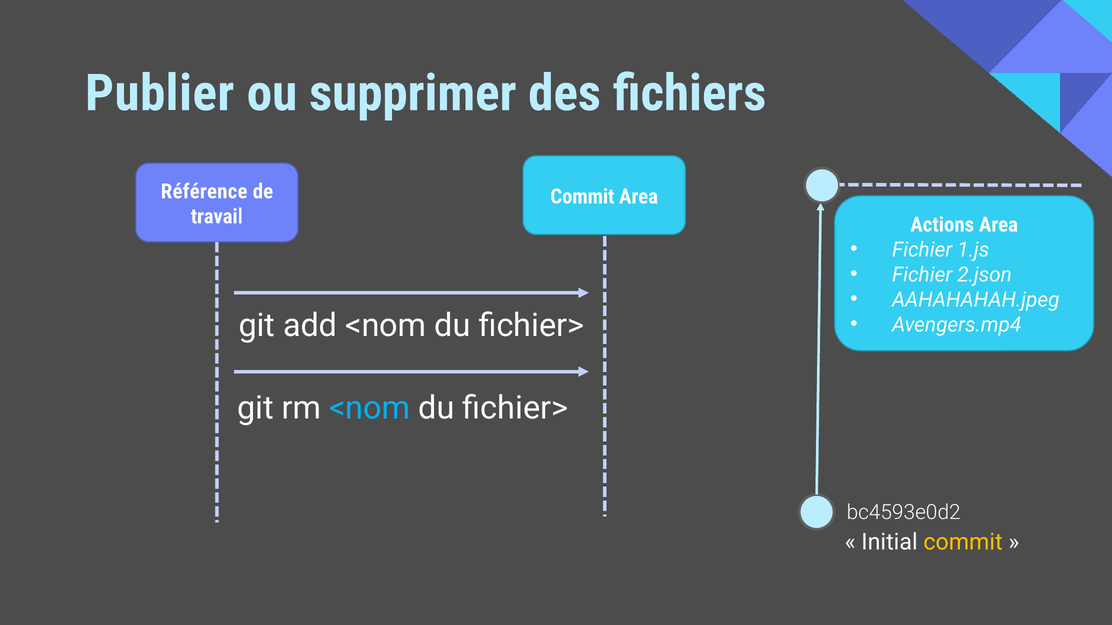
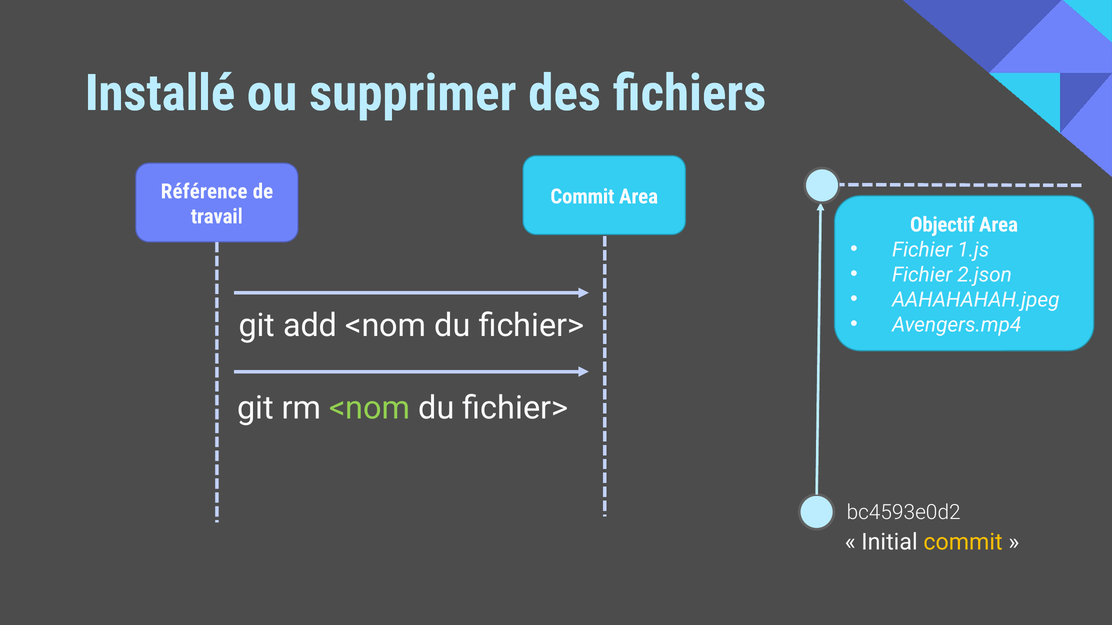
Publier: Publier -> Installé
Actions: Actions -> Objectif
<nom at (370, 408) colour: light blue -> light green
